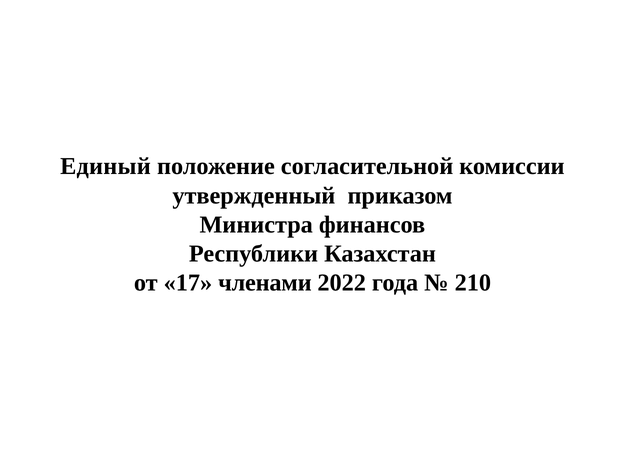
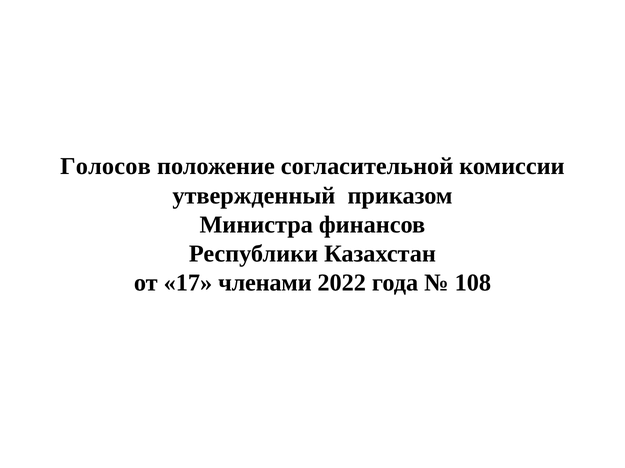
Единый: Единый -> Голосов
210: 210 -> 108
